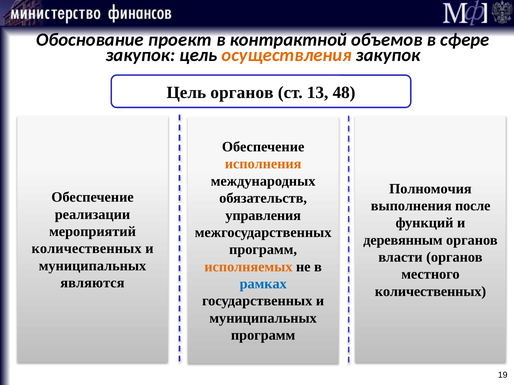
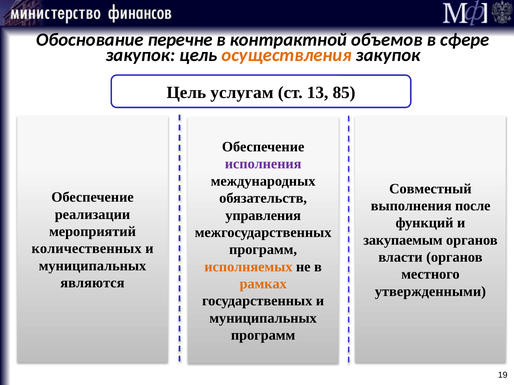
проект: проект -> перечне
Цель органов: органов -> услугам
48: 48 -> 85
исполнения colour: orange -> purple
Полномочия: Полномочия -> Совместный
деревянным: деревянным -> закупаемым
рамках colour: blue -> orange
количественных at (430, 292): количественных -> утвержденными
